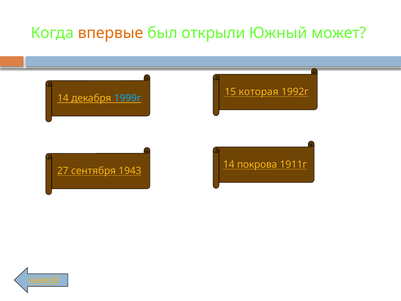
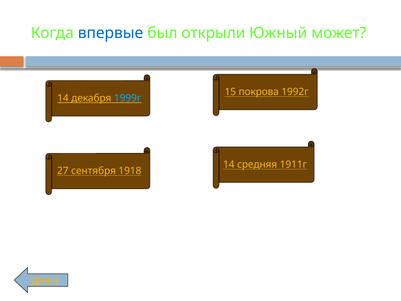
впервые colour: orange -> blue
которая: которая -> покрова
покрова: покрова -> средняя
1943: 1943 -> 1918
какой: какой -> урока
